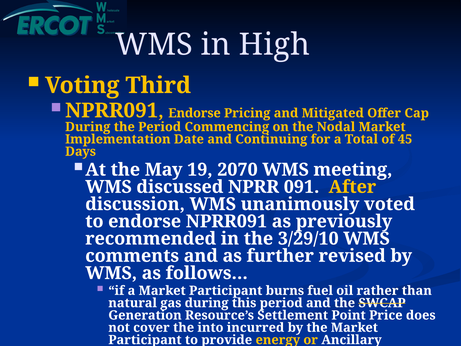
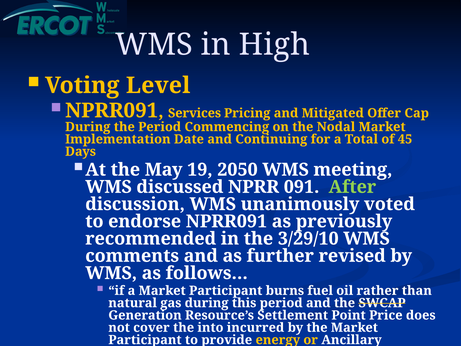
Third: Third -> Level
Endorse at (195, 113): Endorse -> Services
2070: 2070 -> 2050
After colour: yellow -> light green
